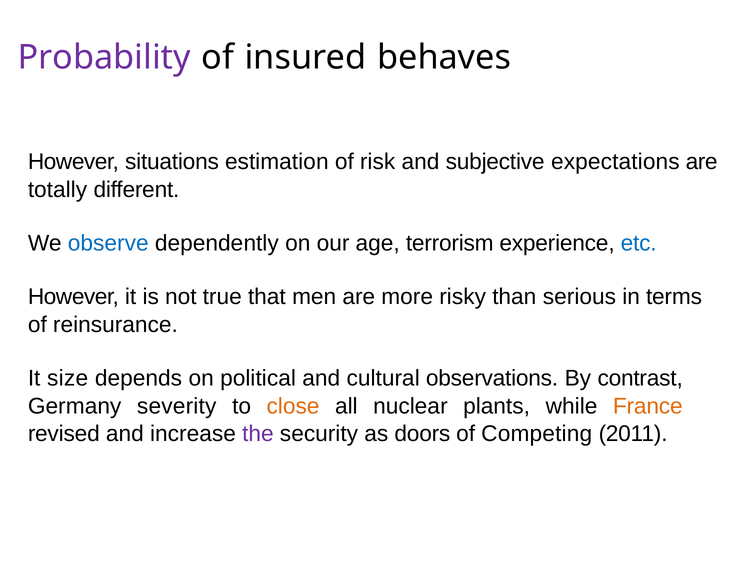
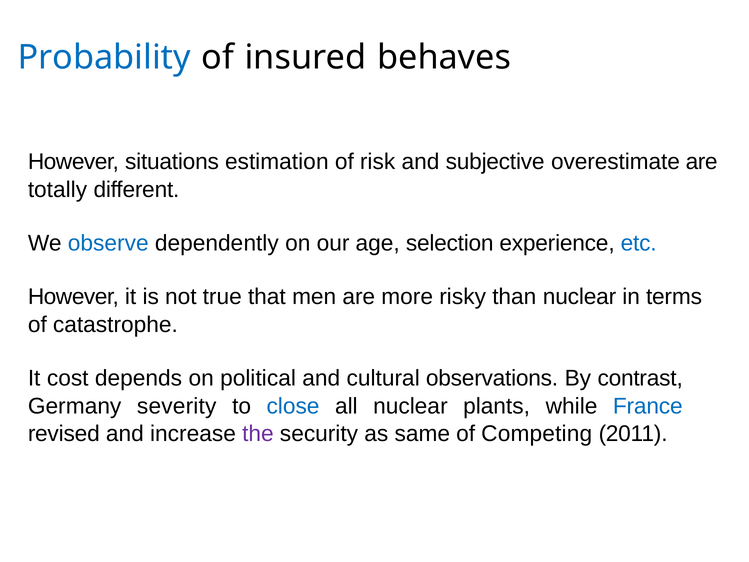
Probability colour: purple -> blue
expectations: expectations -> overestimate
terrorism: terrorism -> selection
than serious: serious -> nuclear
reinsurance: reinsurance -> catastrophe
size: size -> cost
close colour: orange -> blue
France colour: orange -> blue
doors: doors -> same
